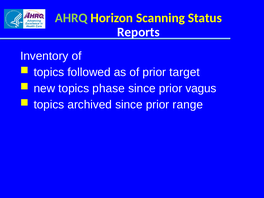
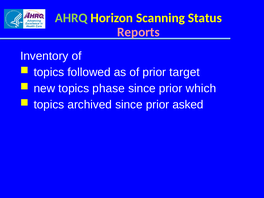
Reports colour: white -> pink
vagus: vagus -> which
range: range -> asked
